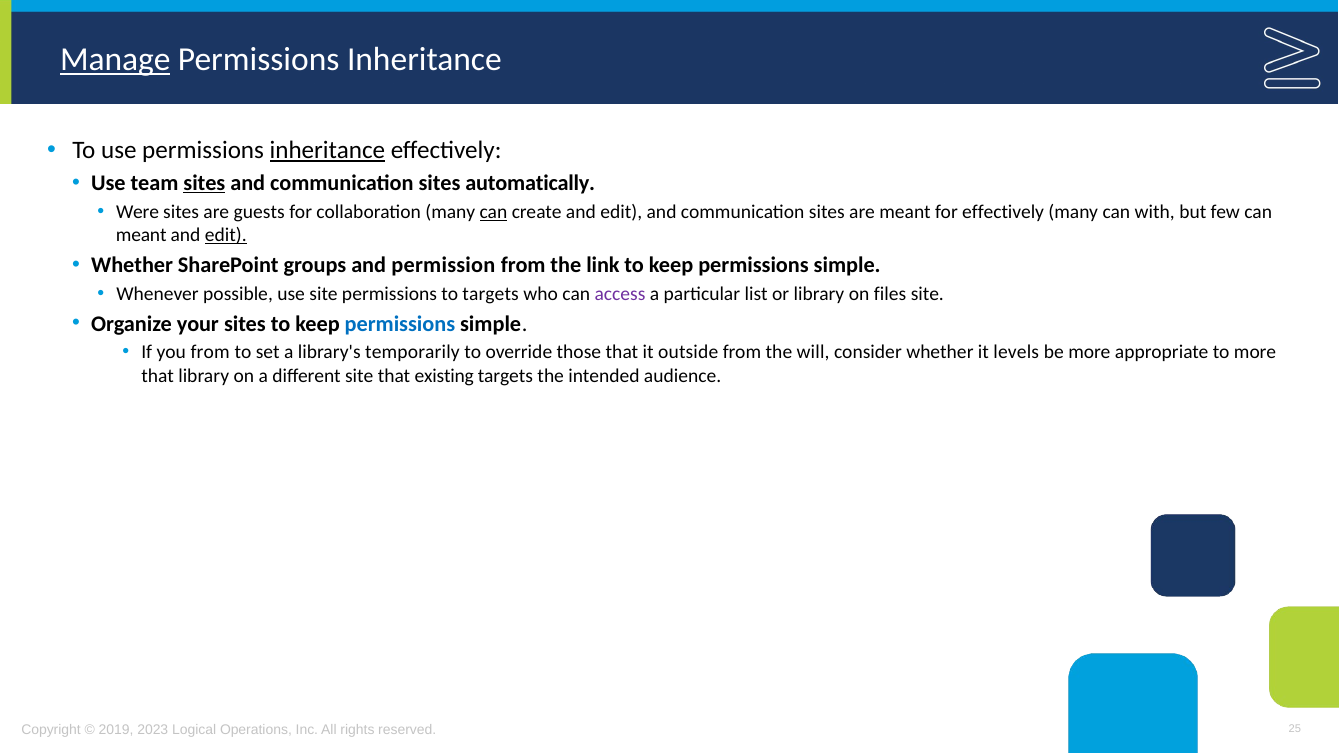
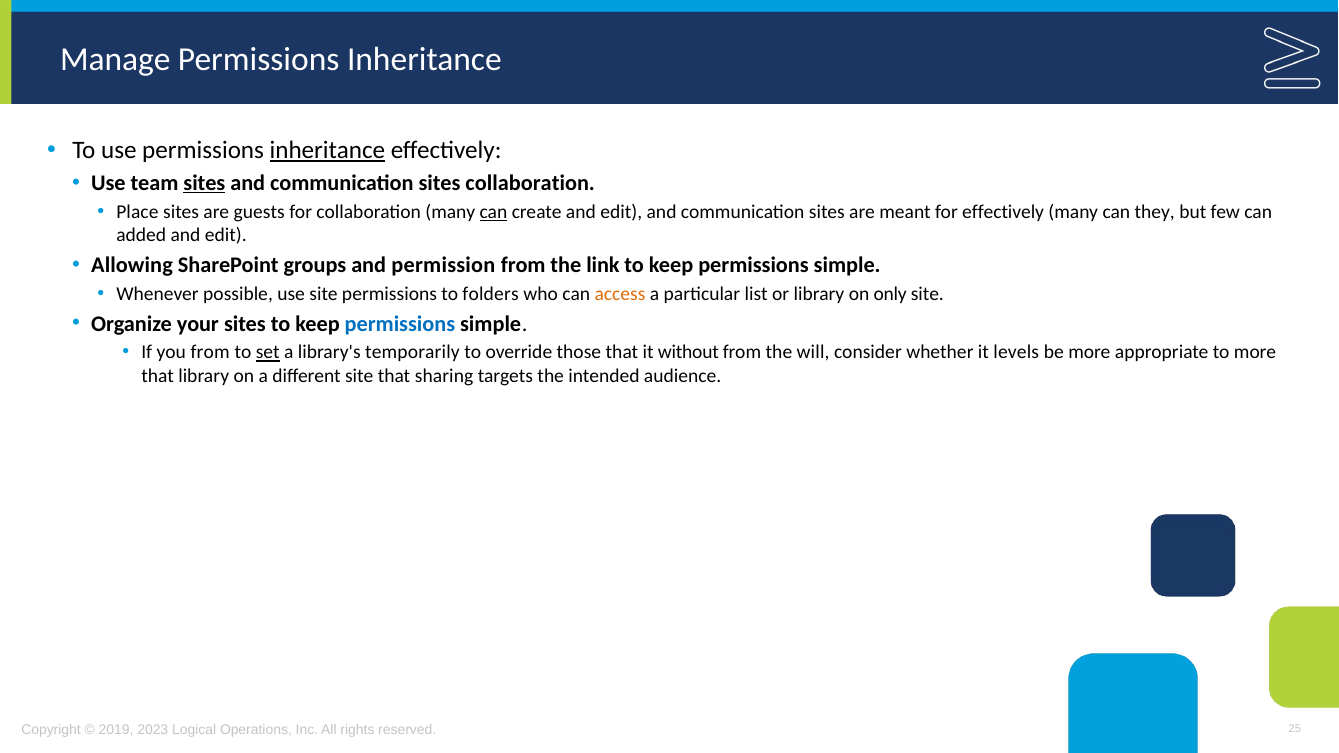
Manage underline: present -> none
sites automatically: automatically -> collaboration
Were: Were -> Place
with: with -> they
meant at (141, 235): meant -> added
edit at (226, 235) underline: present -> none
Whether at (132, 265): Whether -> Allowing
to targets: targets -> folders
access colour: purple -> orange
files: files -> only
set underline: none -> present
outside: outside -> without
existing: existing -> sharing
